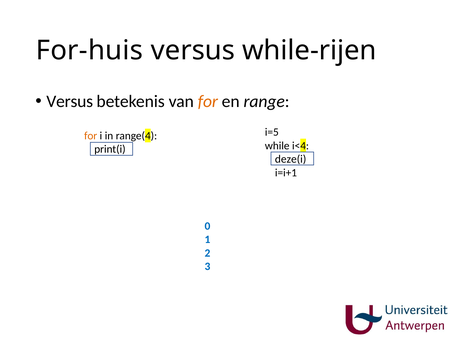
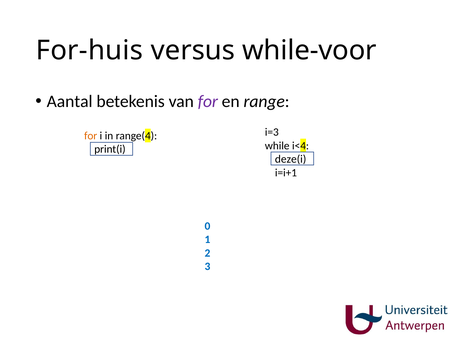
while-rijen: while-rijen -> while-voor
Versus at (70, 101): Versus -> Aantal
for at (208, 101) colour: orange -> purple
i=5: i=5 -> i=3
